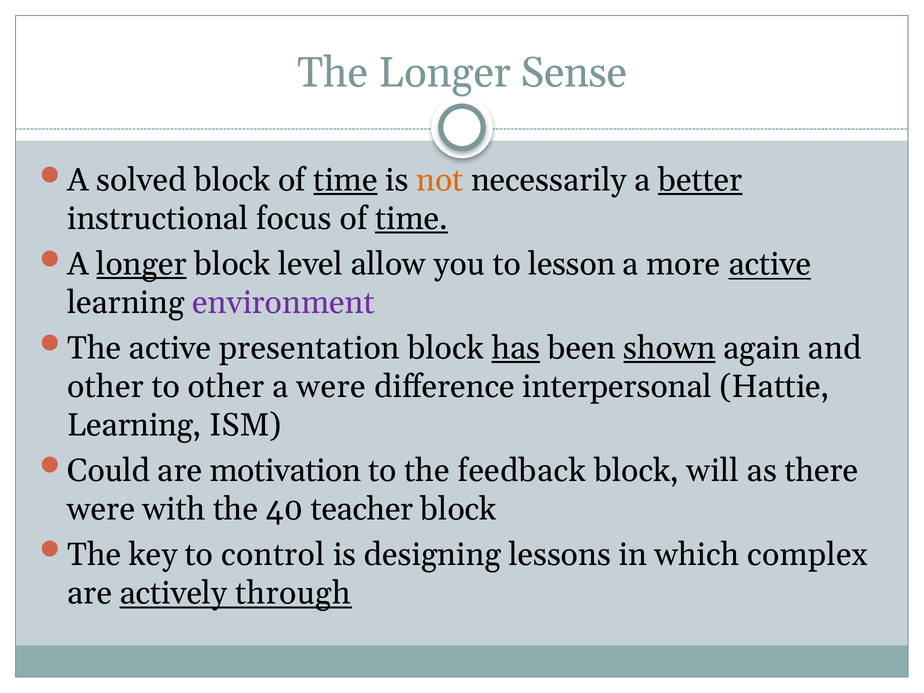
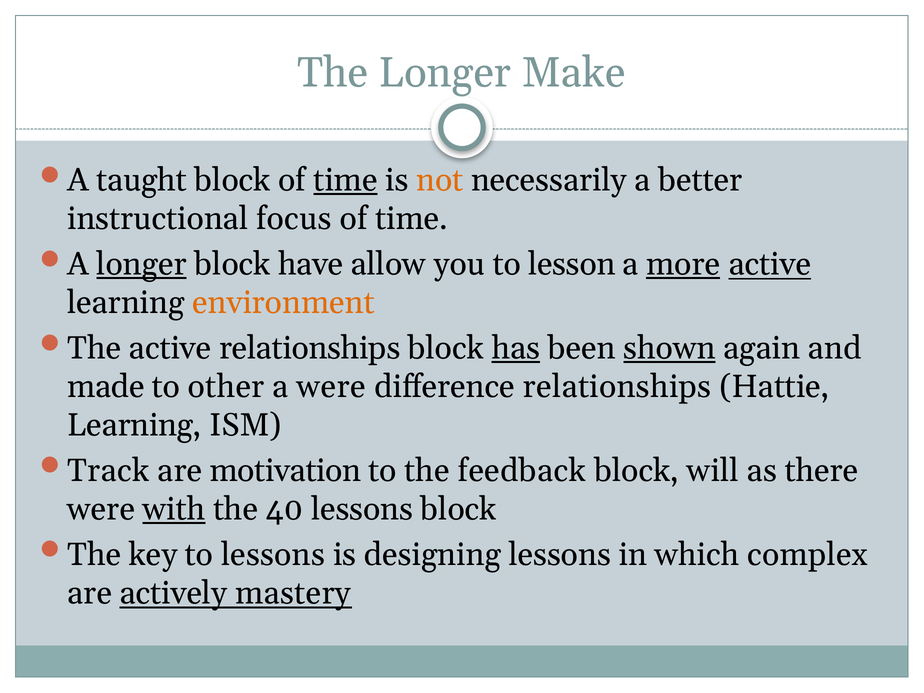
Sense: Sense -> Make
solved: solved -> taught
better underline: present -> none
time at (412, 219) underline: present -> none
level: level -> have
more underline: none -> present
environment colour: purple -> orange
active presentation: presentation -> relationships
other at (106, 387): other -> made
difference interpersonal: interpersonal -> relationships
Could: Could -> Track
with underline: none -> present
40 teacher: teacher -> lessons
to control: control -> lessons
through: through -> mastery
